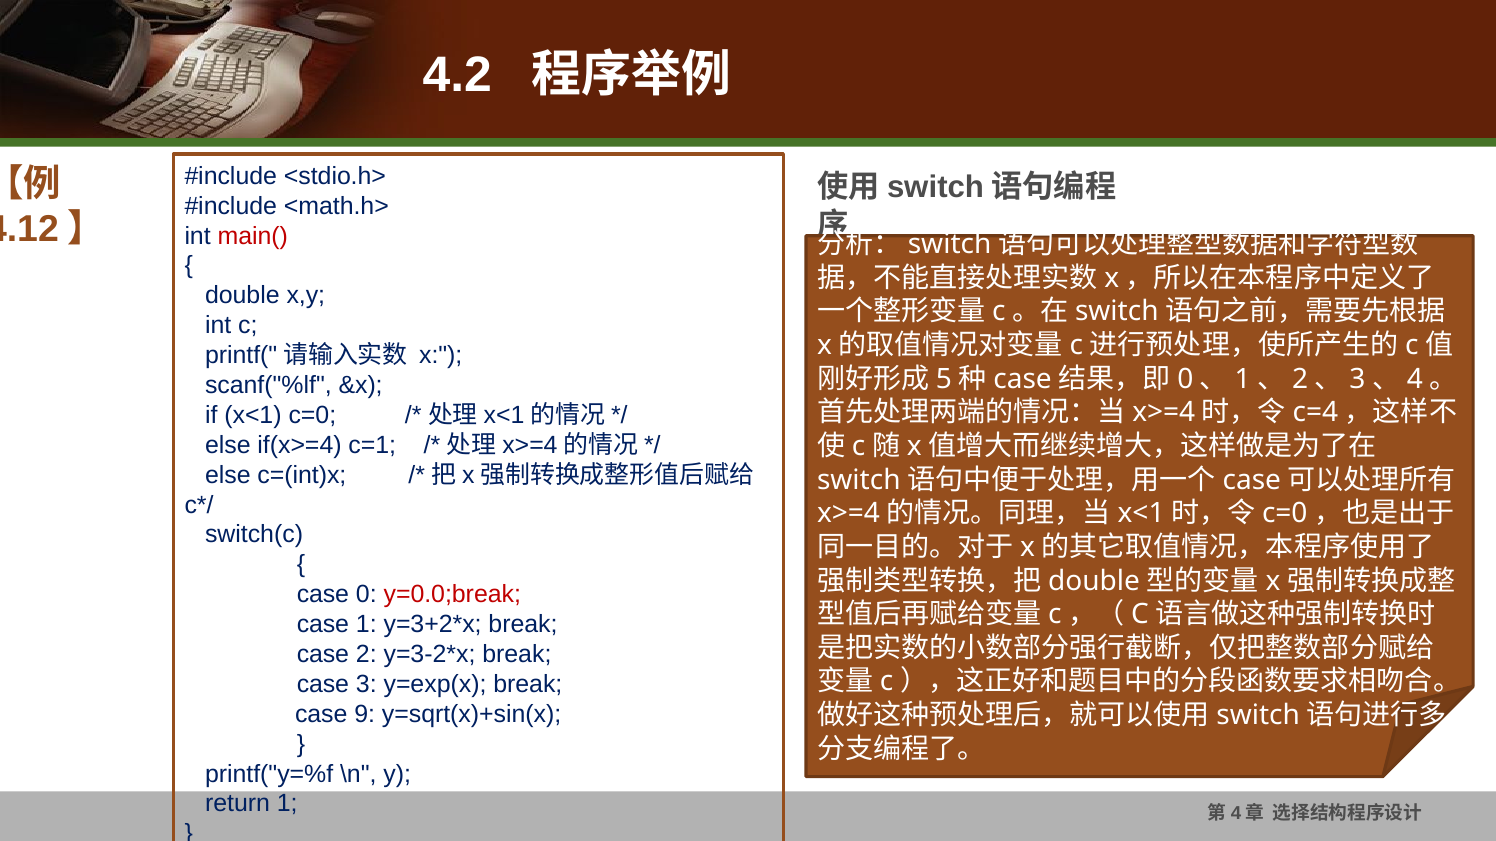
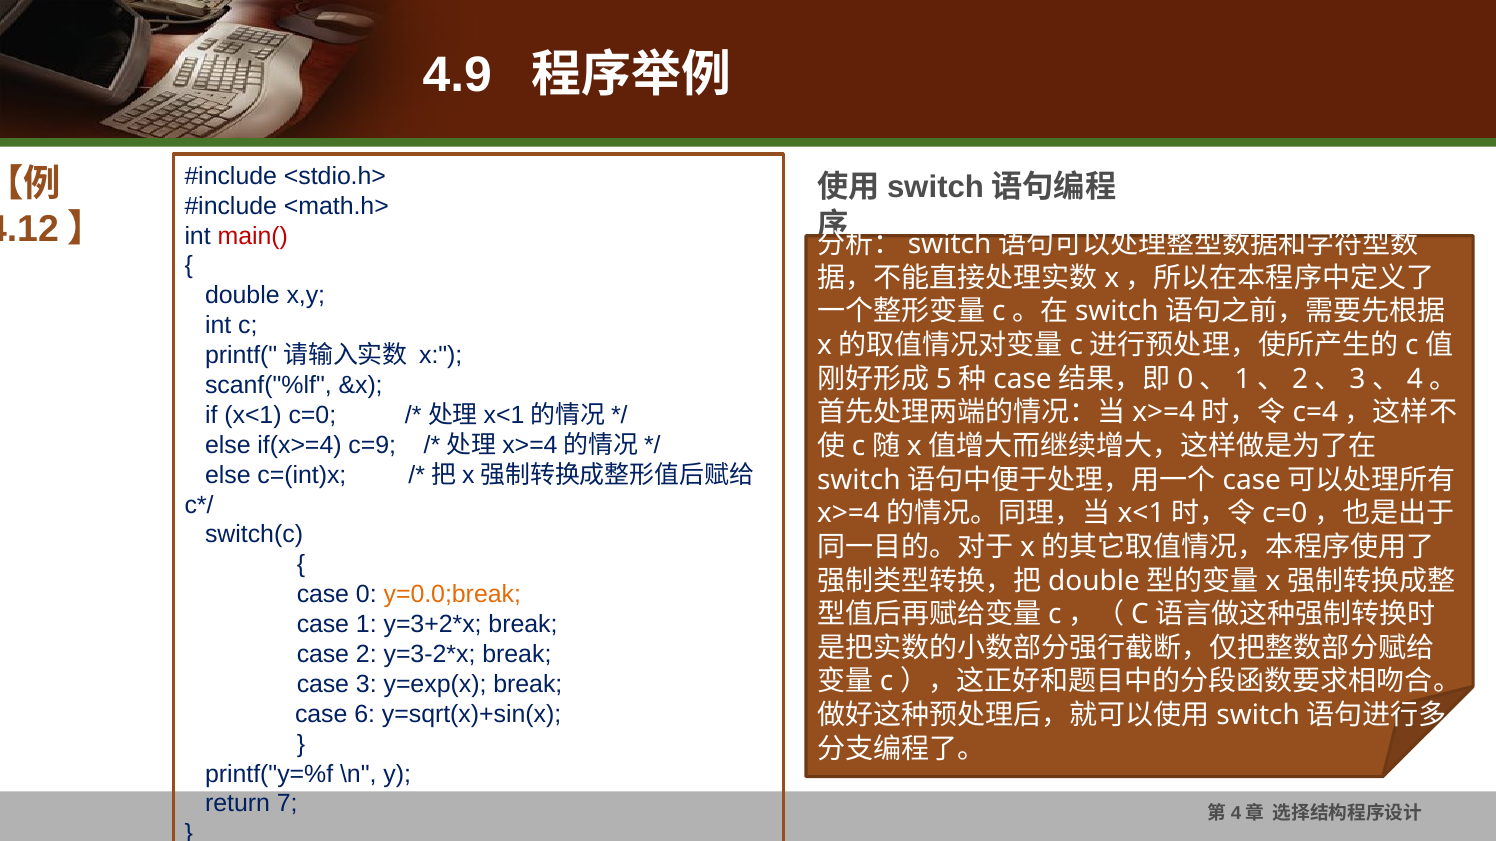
4.2: 4.2 -> 4.9
c=1: c=1 -> c=9
y=0.0;break colour: red -> orange
9: 9 -> 6
return 1: 1 -> 7
